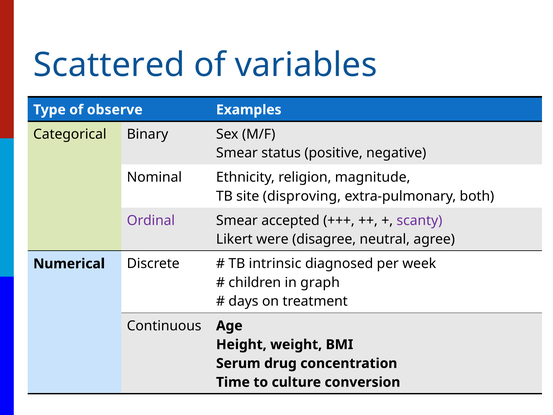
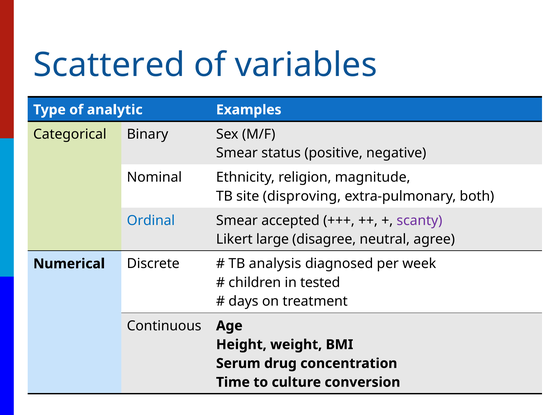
observe: observe -> analytic
Ordinal colour: purple -> blue
were: were -> large
intrinsic: intrinsic -> analysis
graph: graph -> tested
